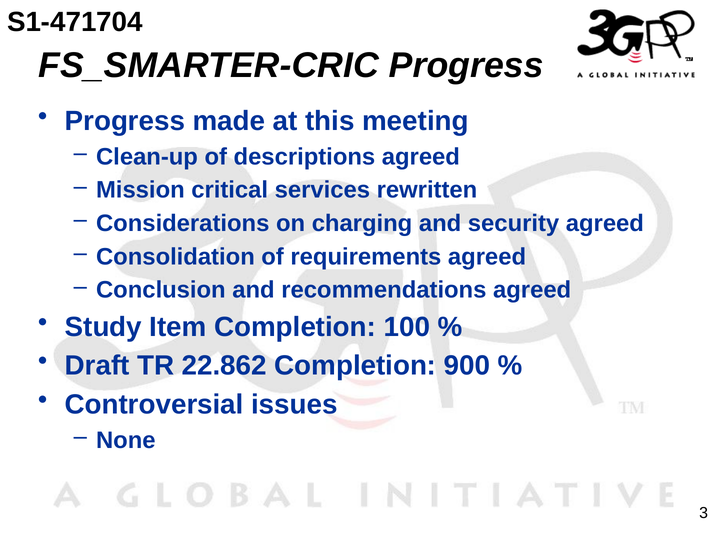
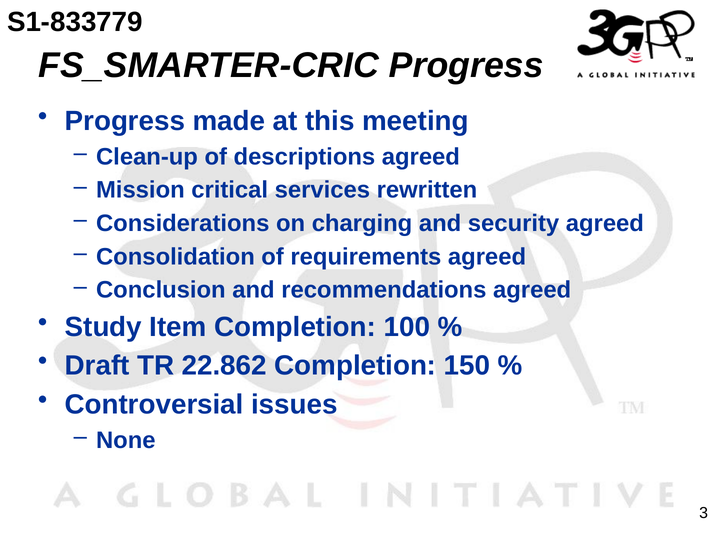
S1-471704: S1-471704 -> S1-833779
900: 900 -> 150
